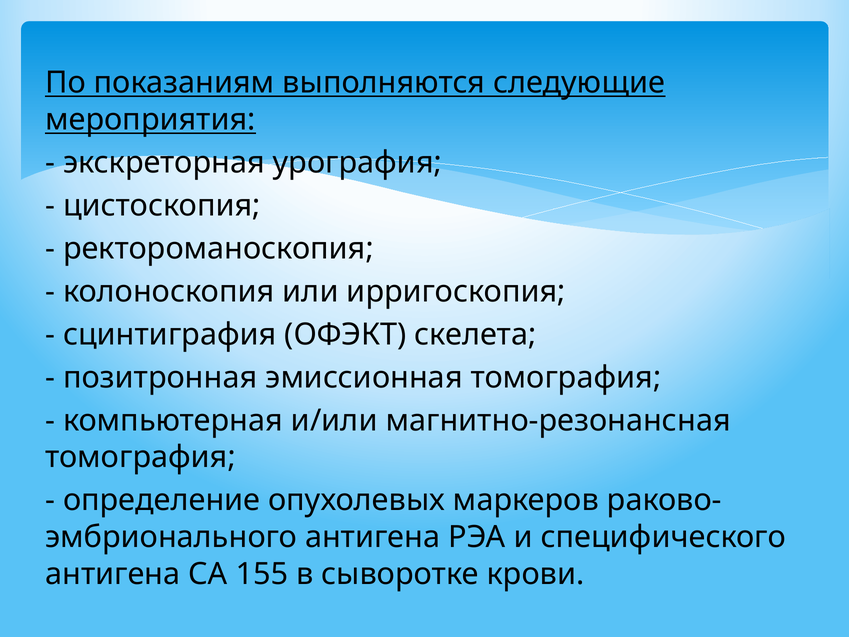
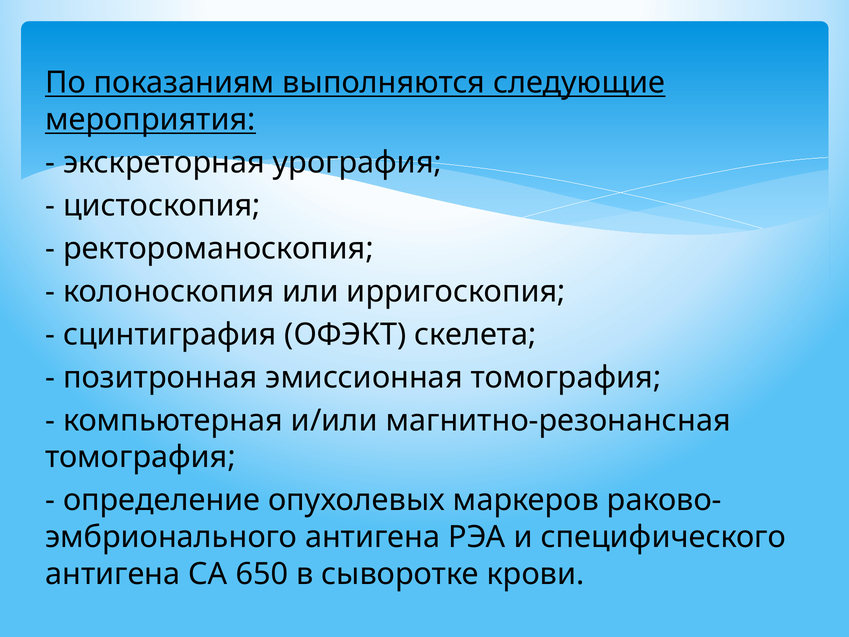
155: 155 -> 650
